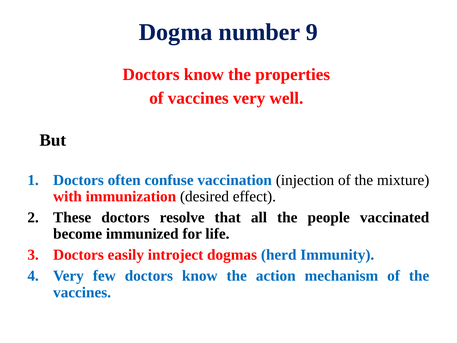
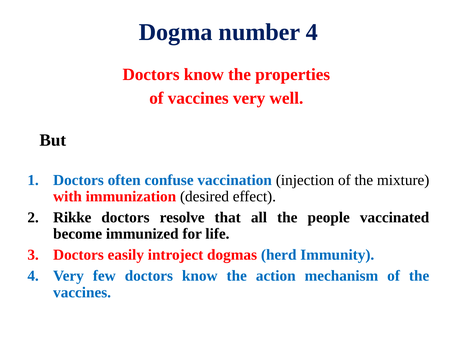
number 9: 9 -> 4
These: These -> Rikke
